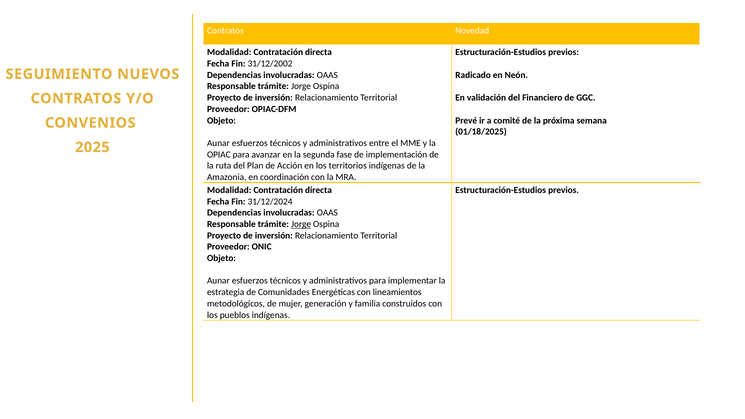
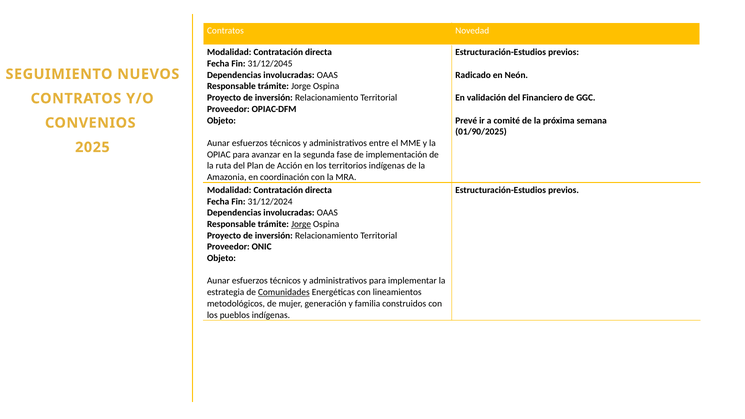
31/12/2002: 31/12/2002 -> 31/12/2045
01/18/2025: 01/18/2025 -> 01/90/2025
Comunidades underline: none -> present
